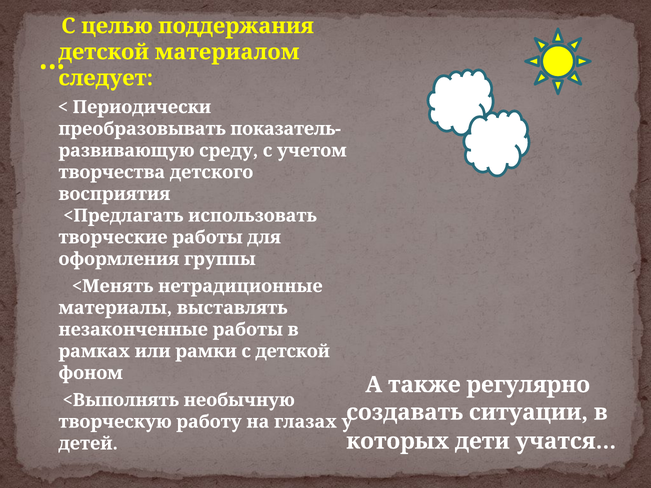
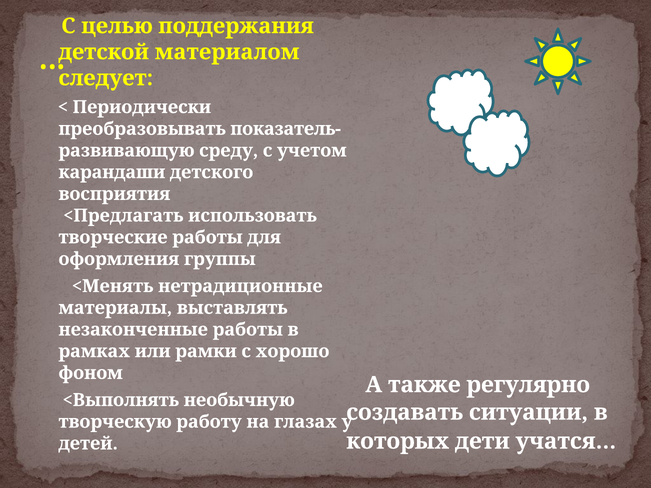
творчества: творчества -> карандаши
с детской: детской -> хорошо
